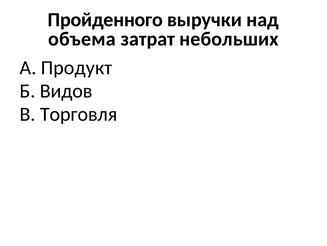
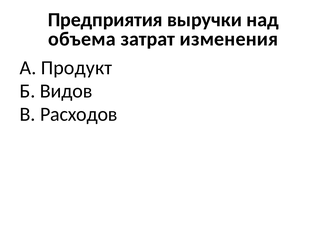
Пройденного: Пройденного -> Предприятия
небольших: небольших -> изменения
Торговля: Торговля -> Расходов
